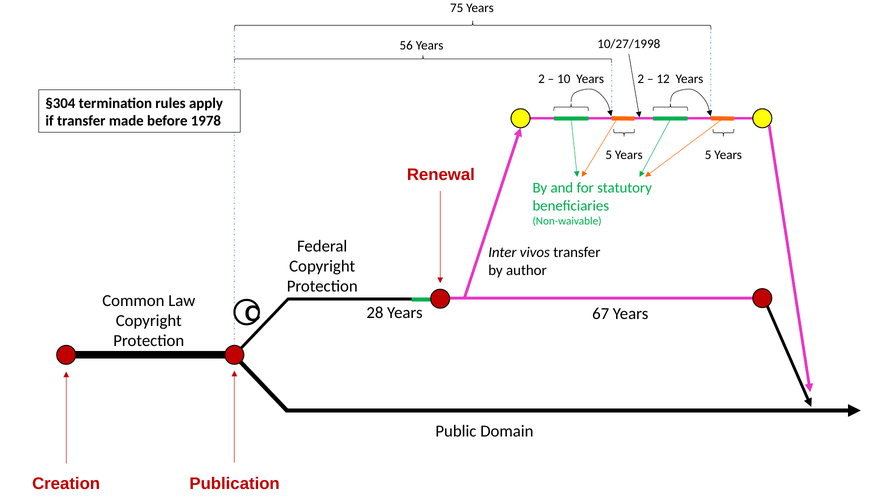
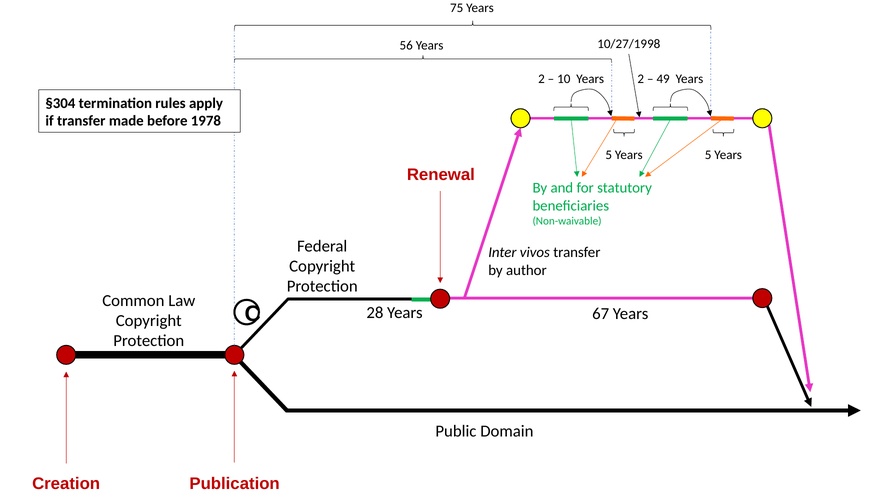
12: 12 -> 49
